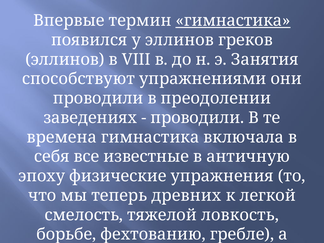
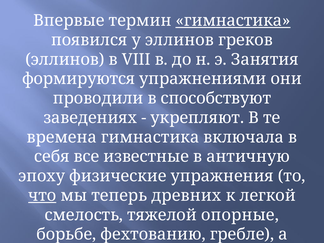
способствуют: способствуют -> формируются
преодолении: преодолении -> способствуют
проводили at (197, 118): проводили -> укрепляют
что underline: none -> present
ловкость: ловкость -> опорные
